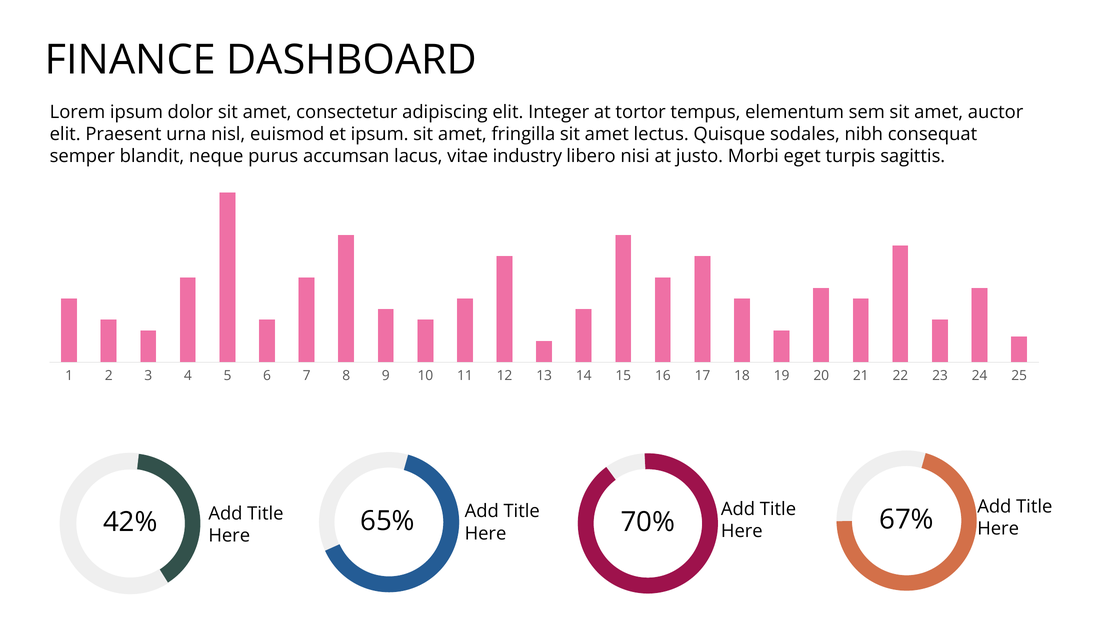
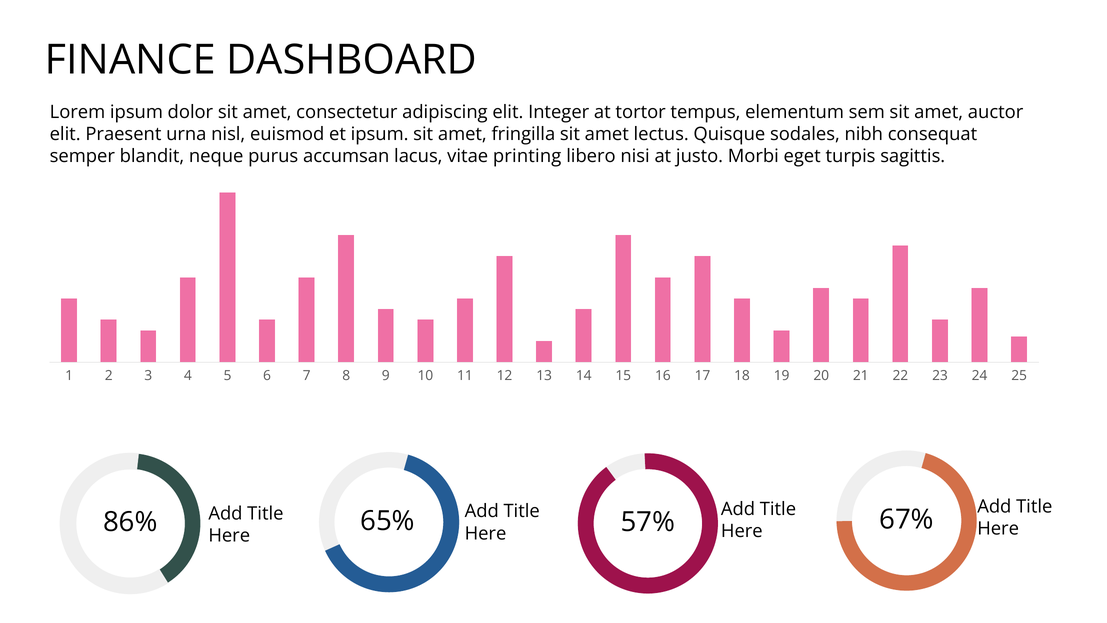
industry: industry -> printing
42%: 42% -> 86%
70%: 70% -> 57%
